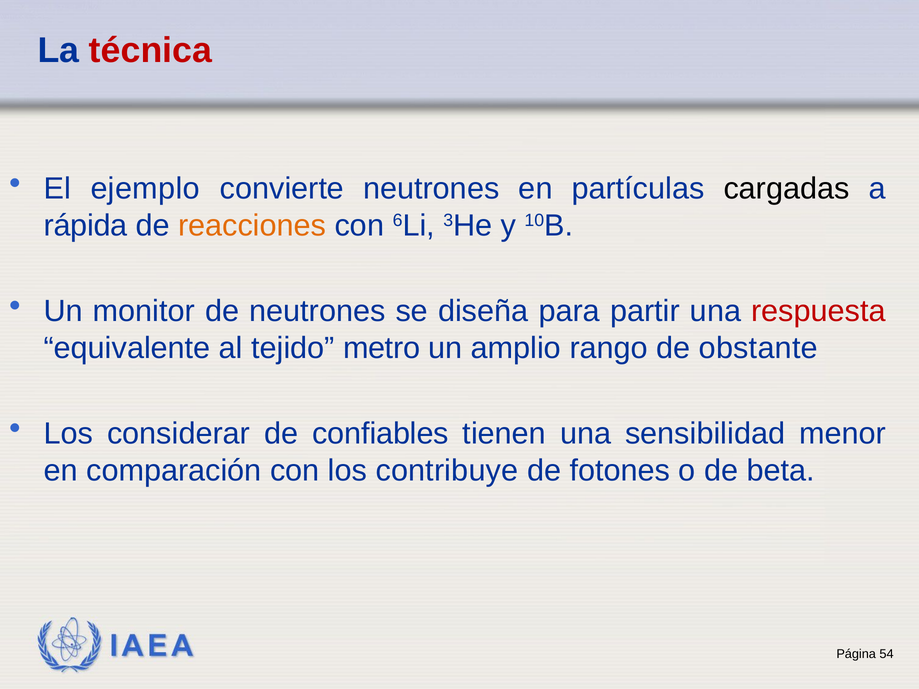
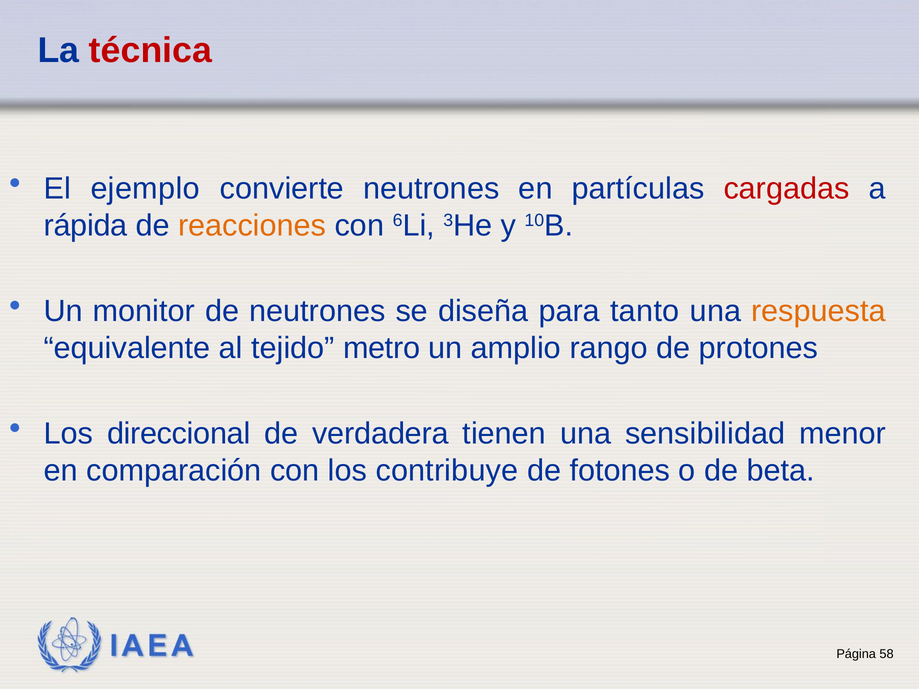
cargadas colour: black -> red
partir: partir -> tanto
respuesta colour: red -> orange
obstante: obstante -> protones
considerar: considerar -> direccional
confiables: confiables -> verdadera
54: 54 -> 58
